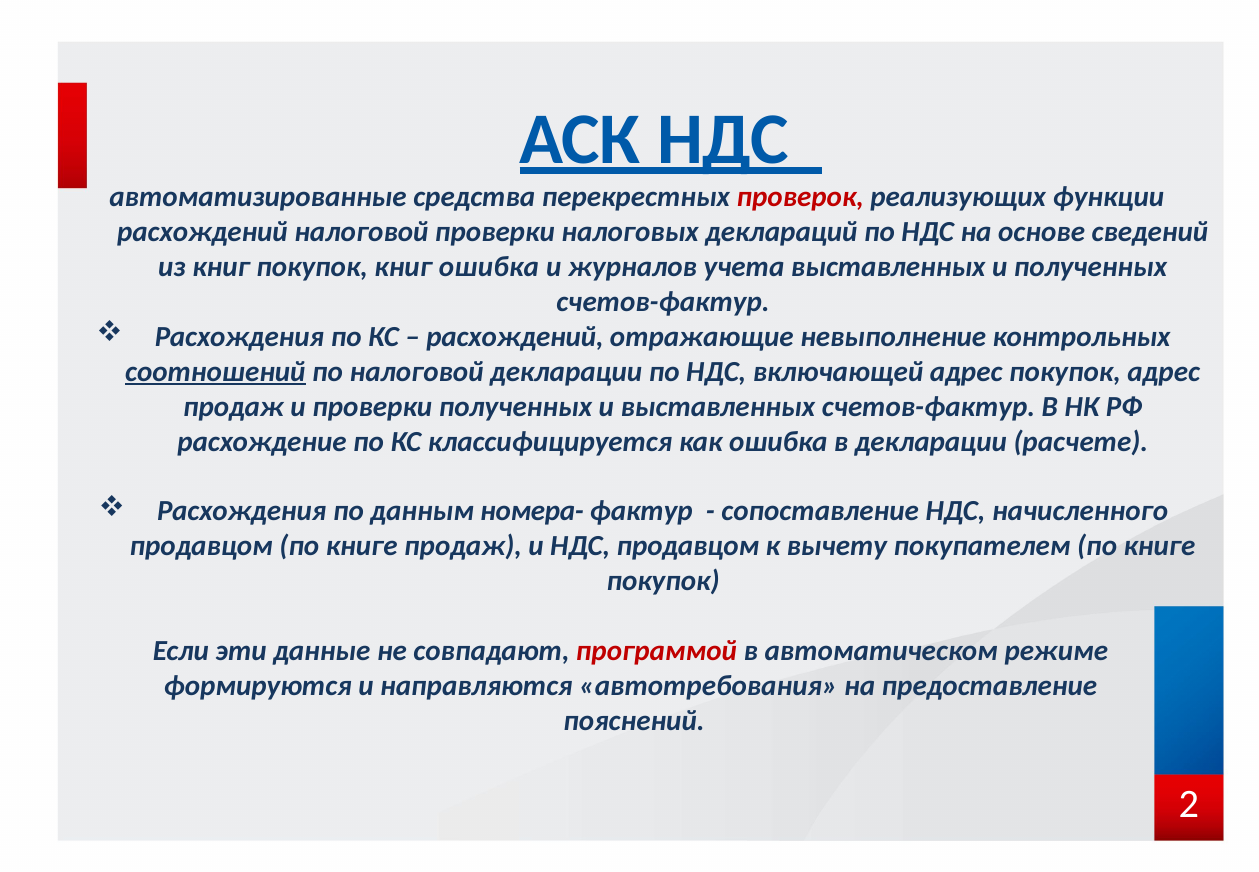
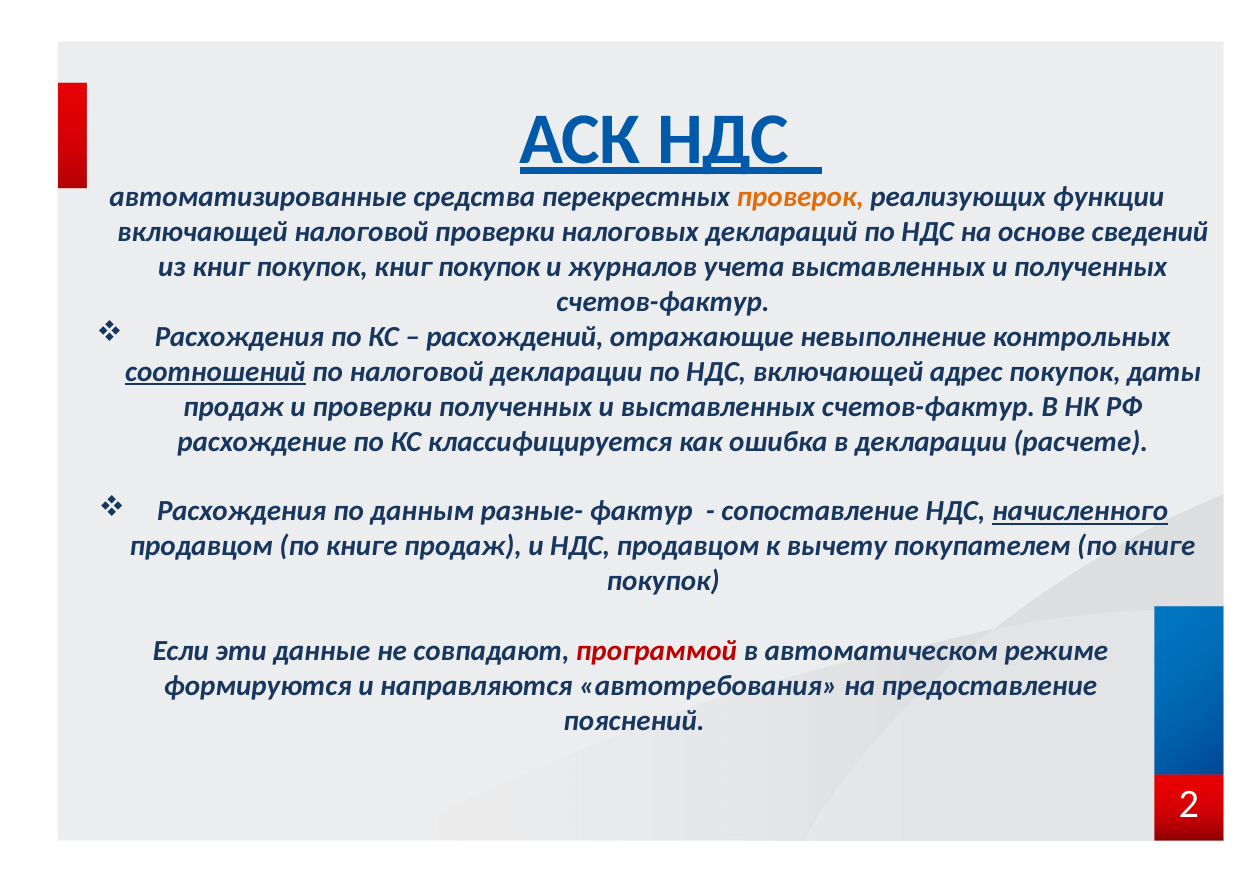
проверок colour: red -> orange
расхождений at (202, 232): расхождений -> включающей
покупок книг ошибка: ошибка -> покупок
покупок адрес: адрес -> даты
номера-: номера- -> разные-
начисленного underline: none -> present
